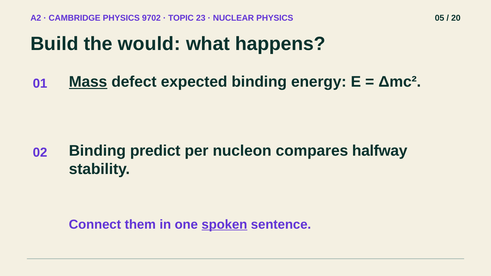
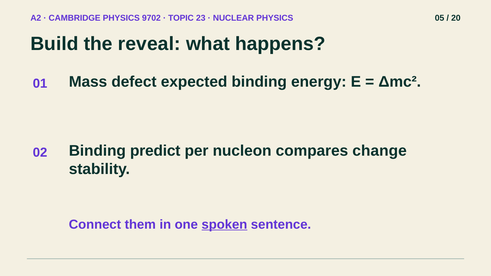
would: would -> reveal
Mass underline: present -> none
halfway: halfway -> change
